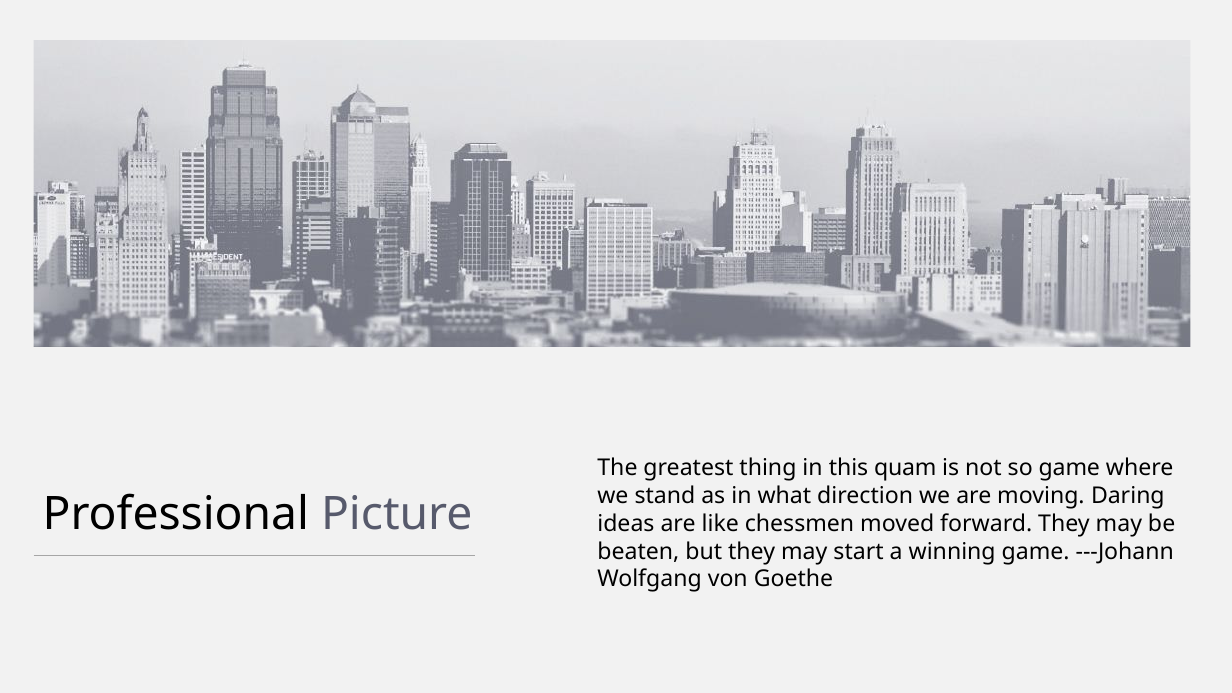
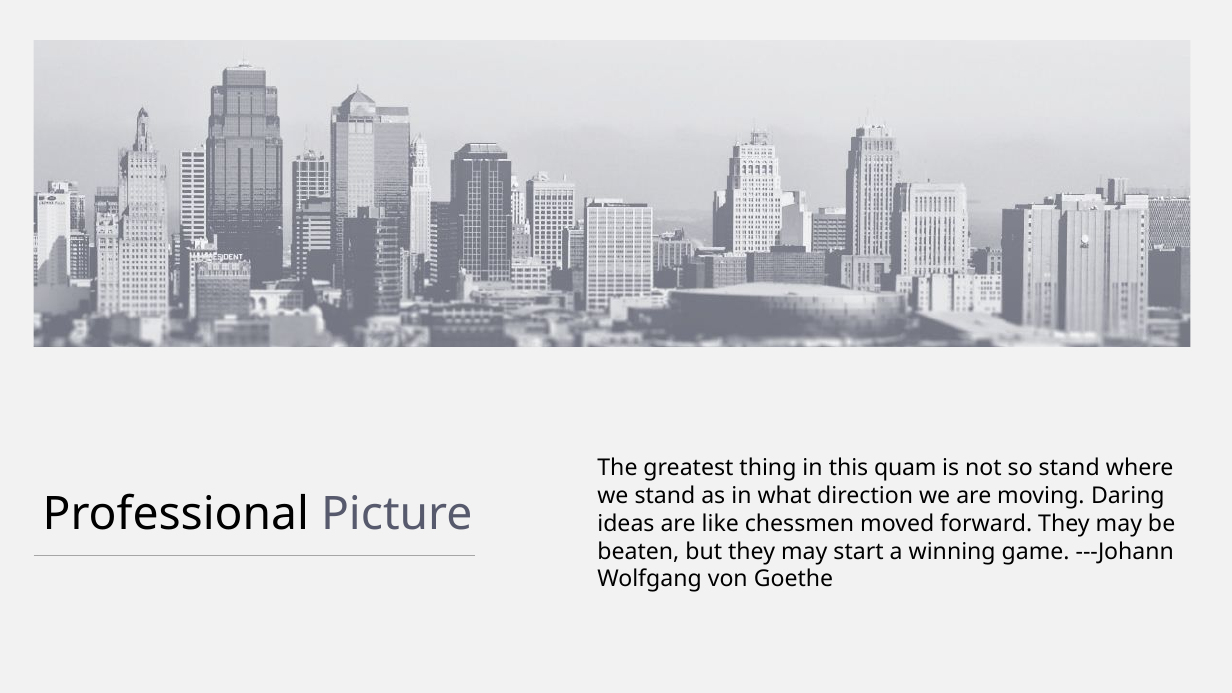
so game: game -> stand
